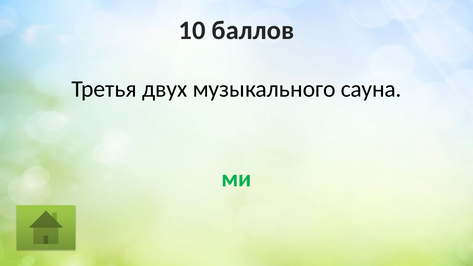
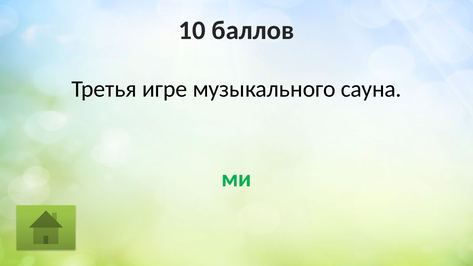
двух: двух -> игре
